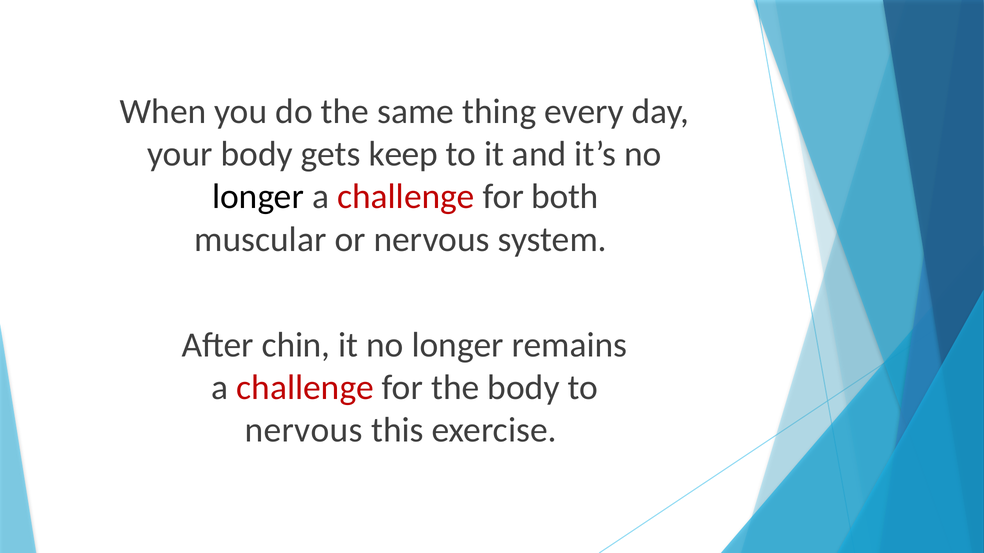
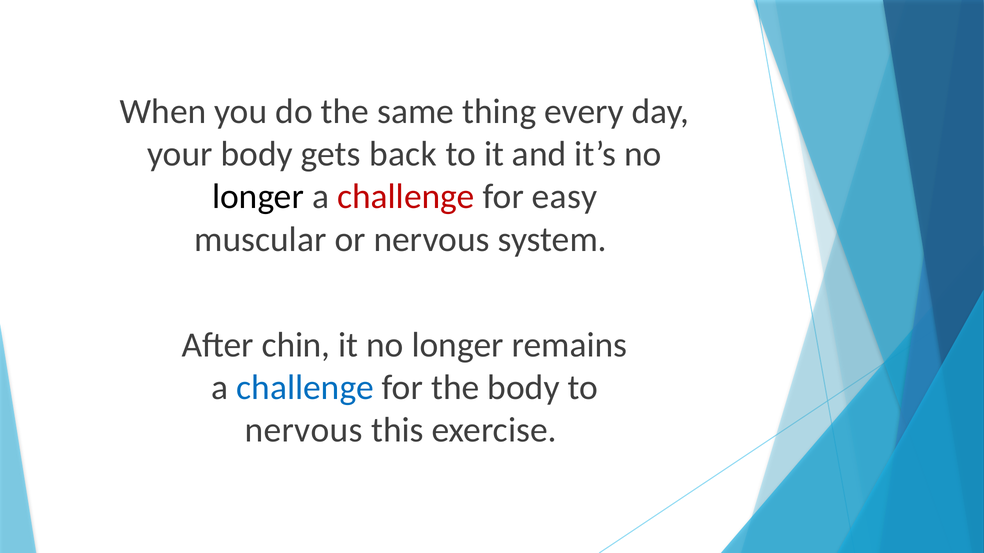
keep: keep -> back
both: both -> easy
challenge at (305, 388) colour: red -> blue
